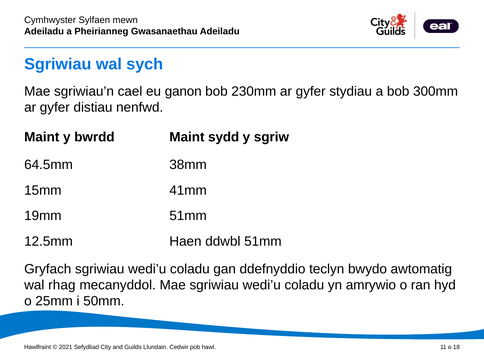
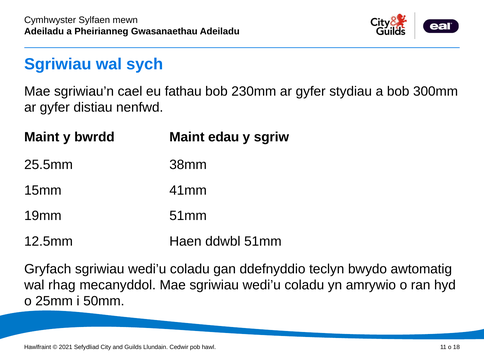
ganon: ganon -> fathau
sydd: sydd -> edau
64.5mm: 64.5mm -> 25.5mm
